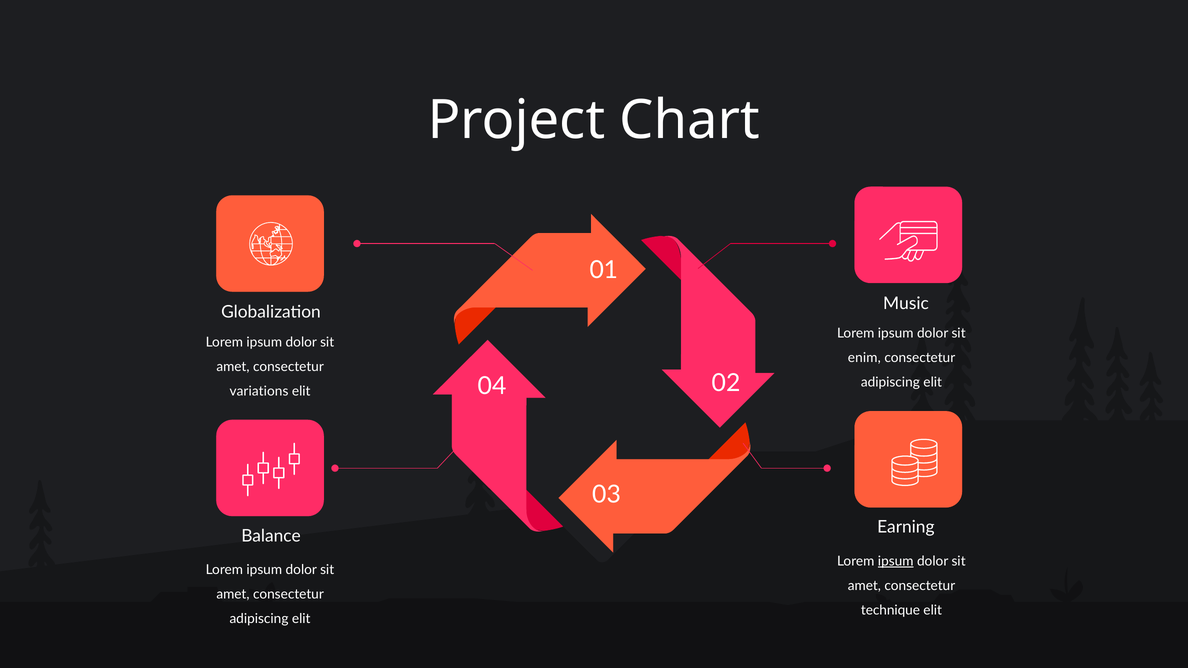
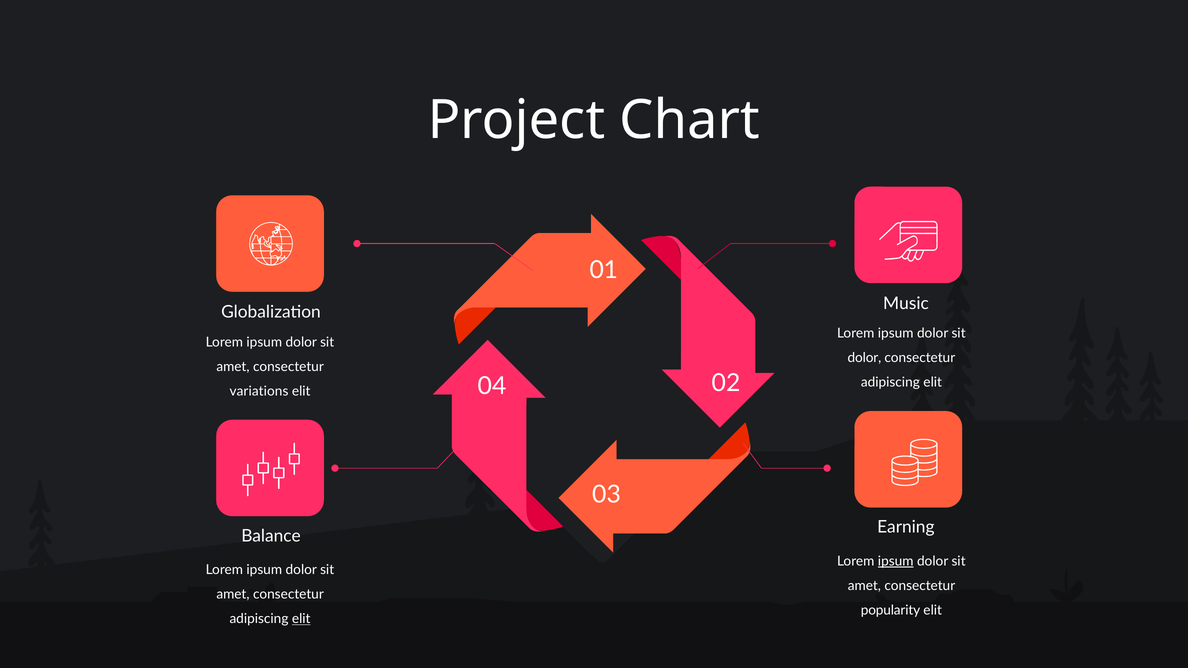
enim at (864, 358): enim -> dolor
technique: technique -> popularity
elit at (301, 619) underline: none -> present
